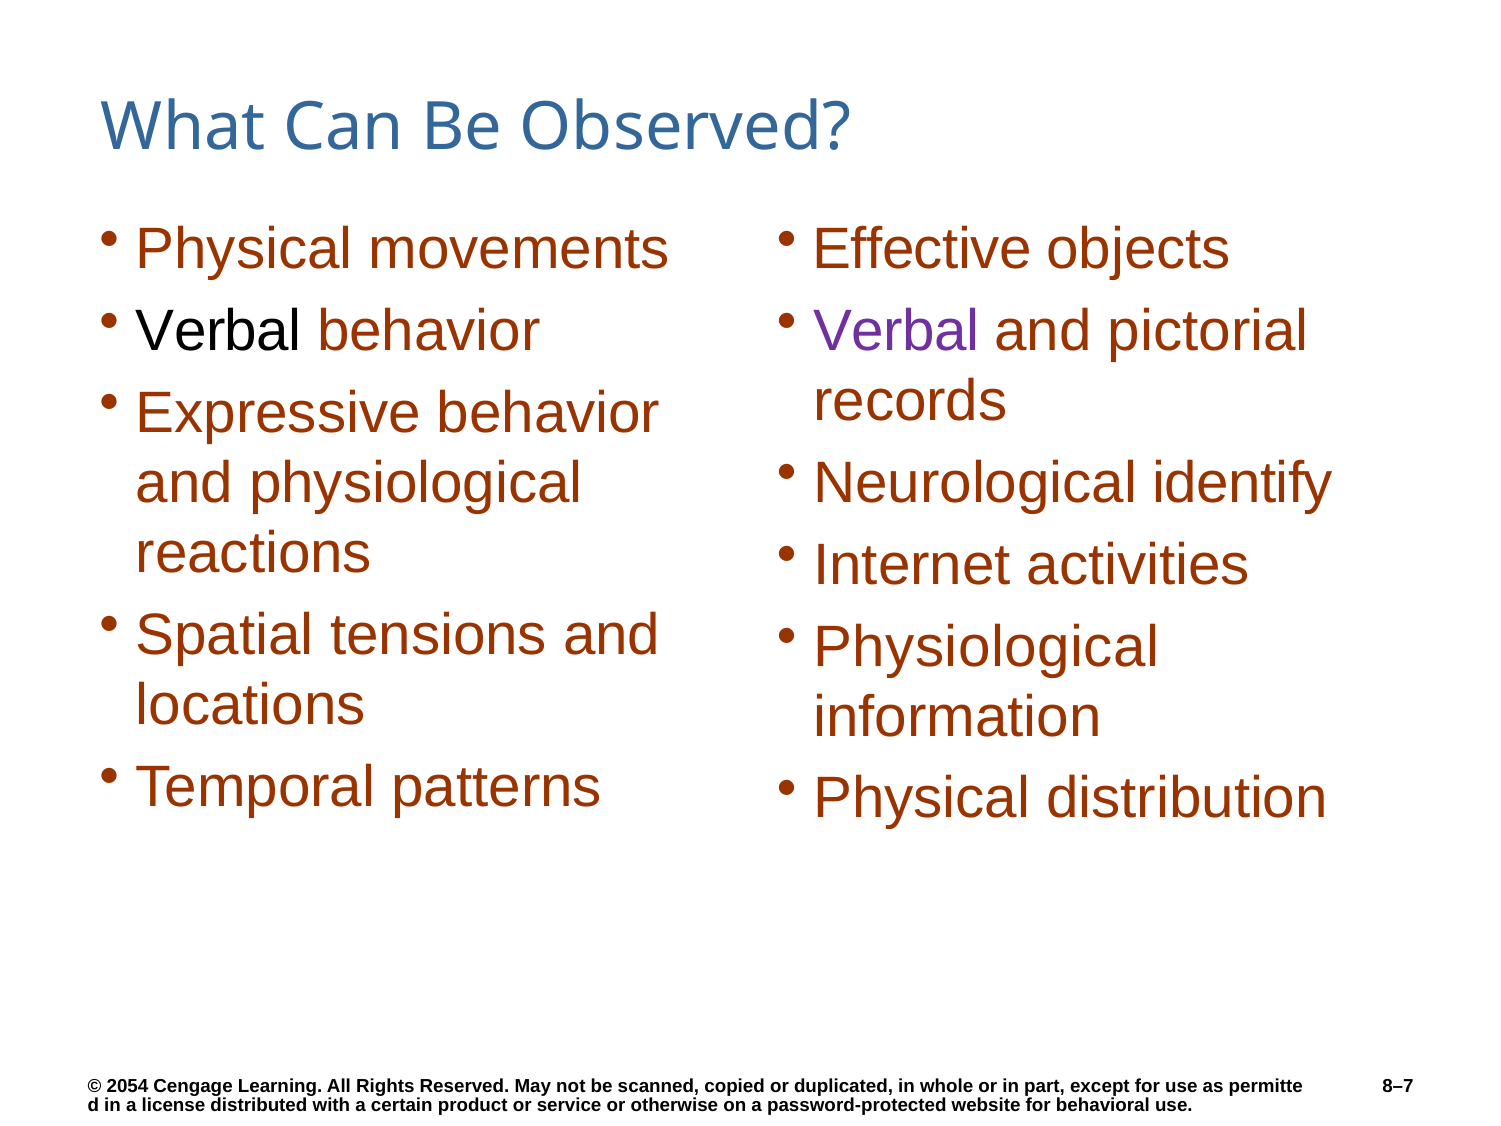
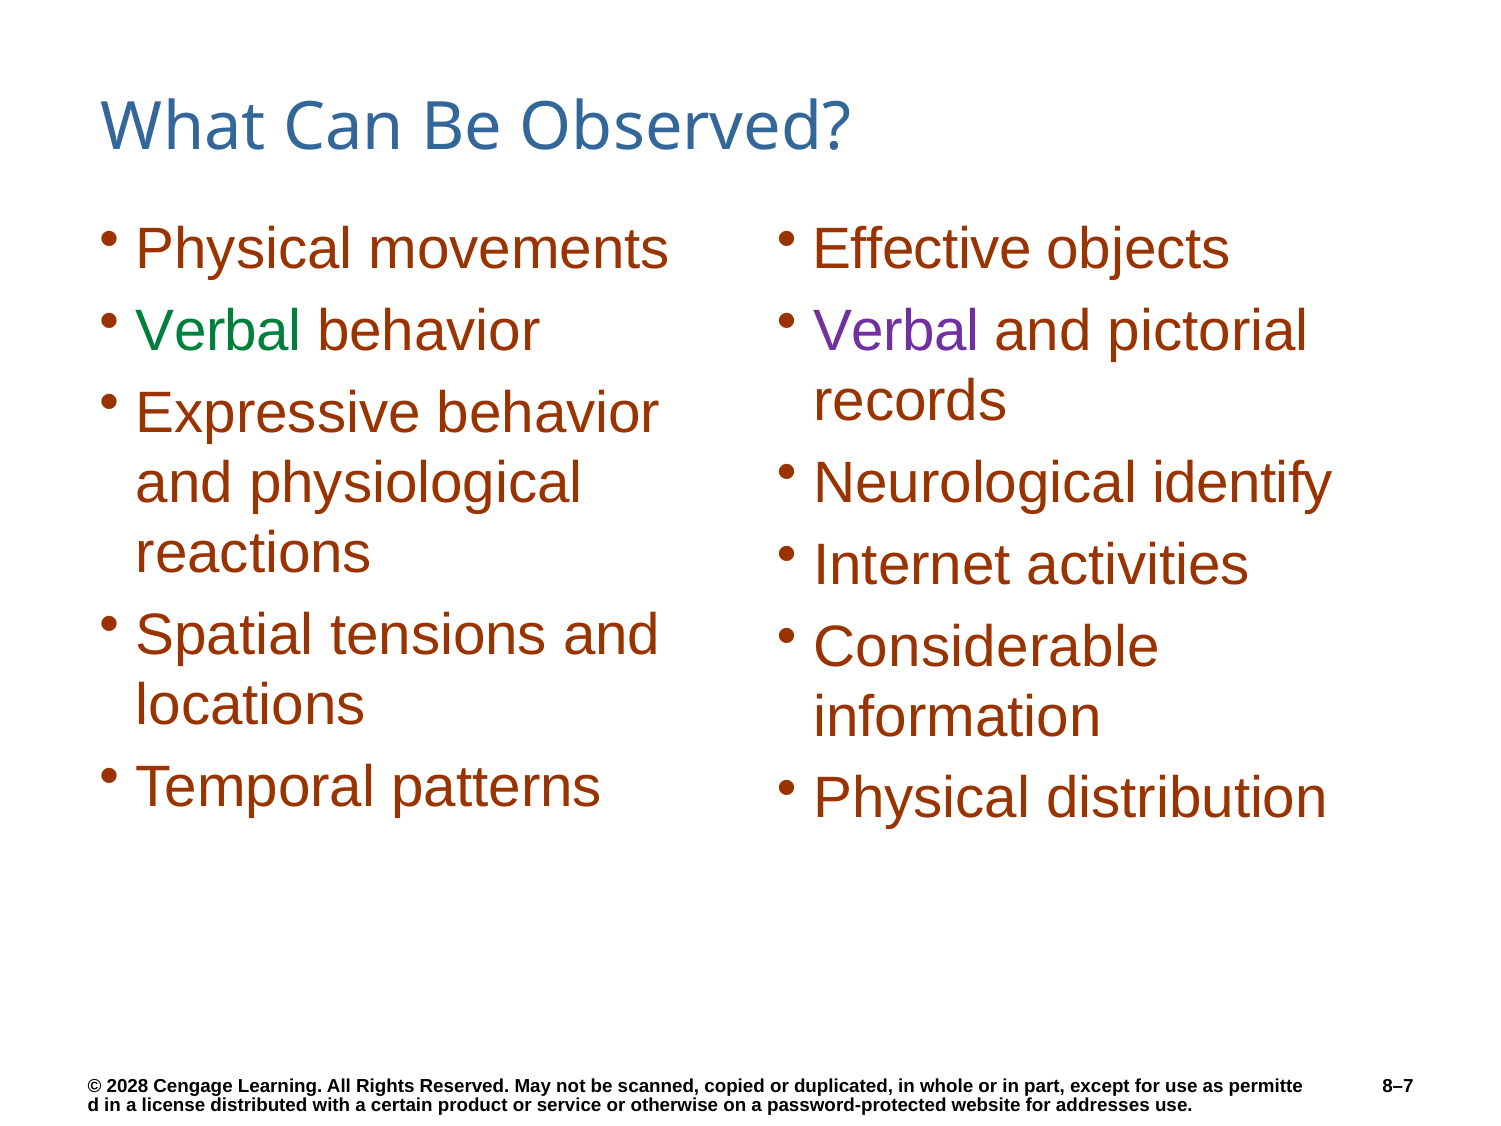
Verbal at (219, 331) colour: black -> green
Physiological at (986, 647): Physiological -> Considerable
2054: 2054 -> 2028
behavioral: behavioral -> addresses
